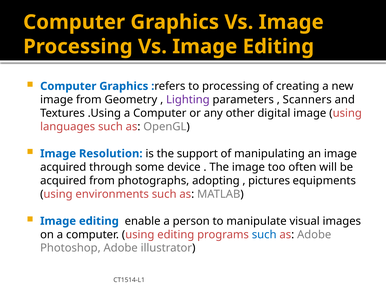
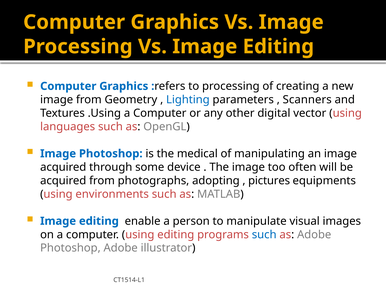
Lighting colour: purple -> blue
digital image: image -> vector
Image Resolution: Resolution -> Photoshop
support: support -> medical
